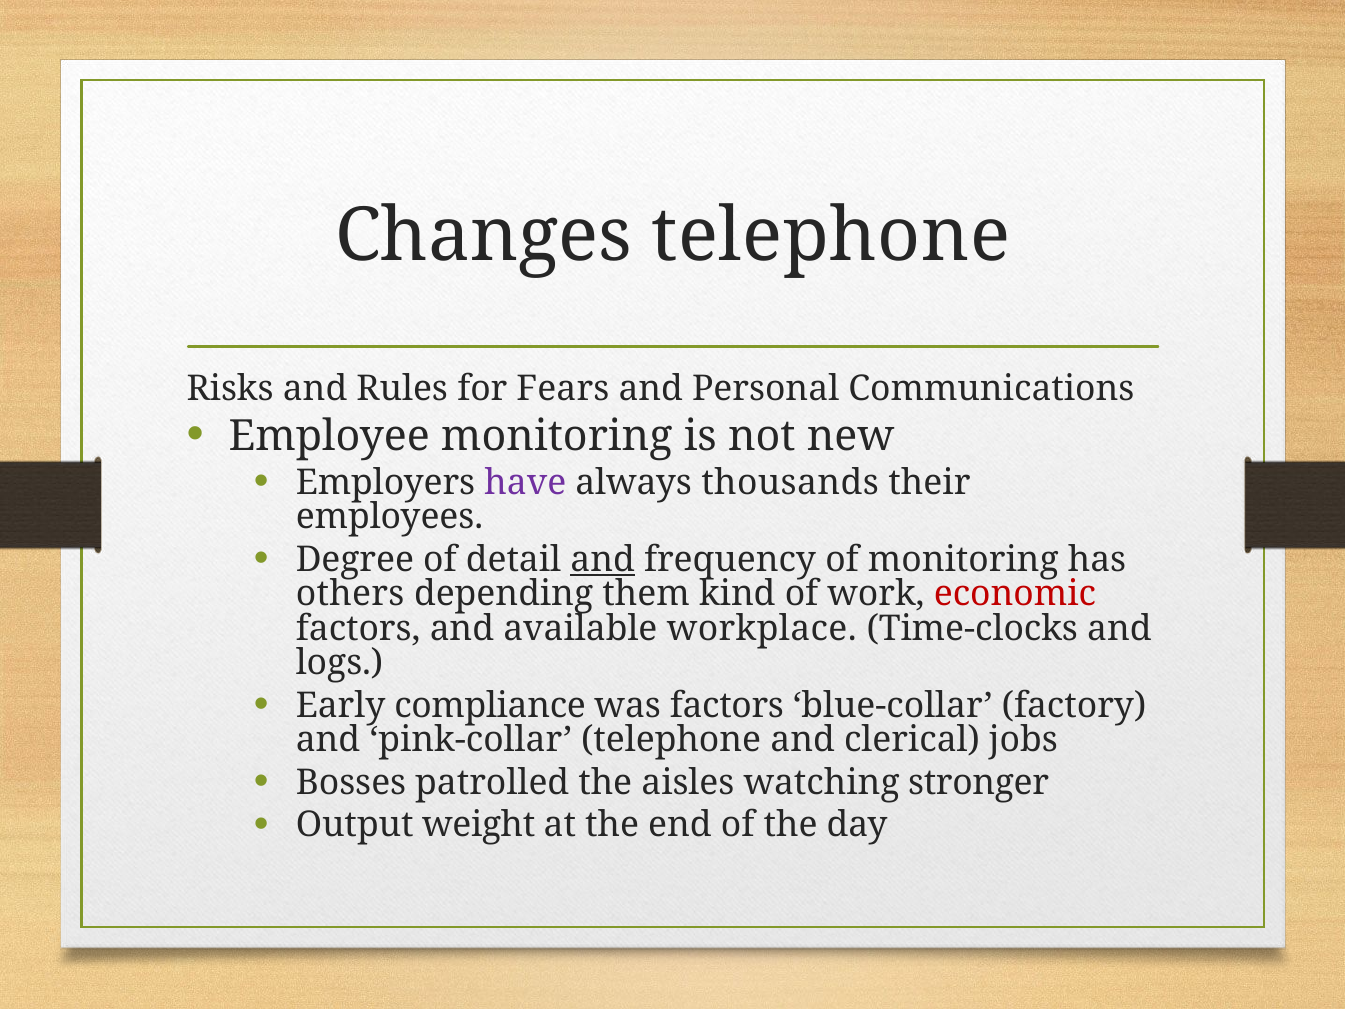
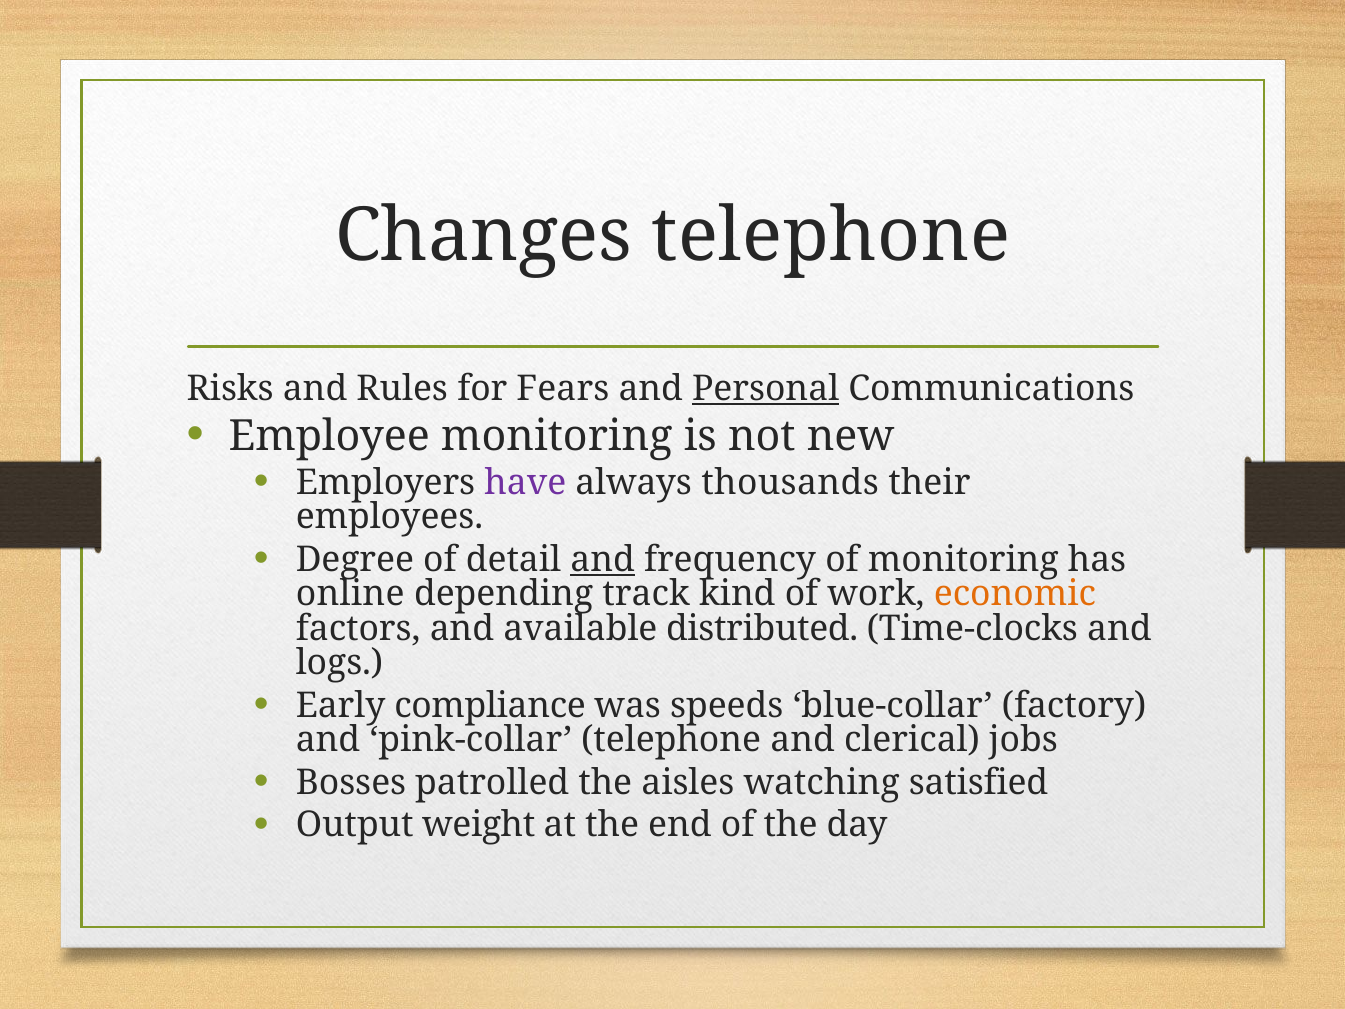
Personal underline: none -> present
others: others -> online
them: them -> track
economic colour: red -> orange
workplace: workplace -> distributed
was factors: factors -> speeds
stronger: stronger -> satisfied
